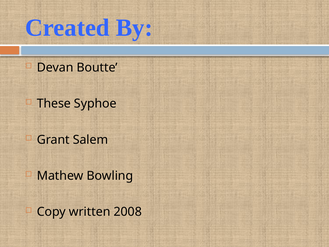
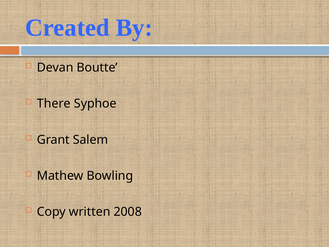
These: These -> There
